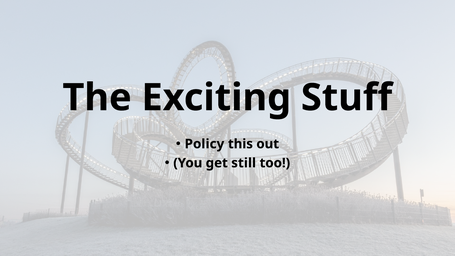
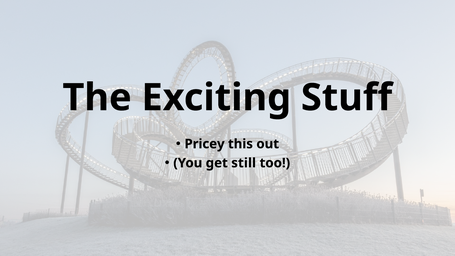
Policy: Policy -> Pricey
